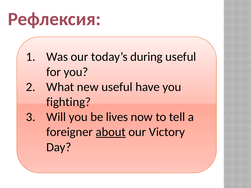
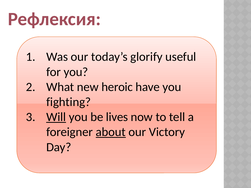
during: during -> glorify
new useful: useful -> heroic
Will underline: none -> present
